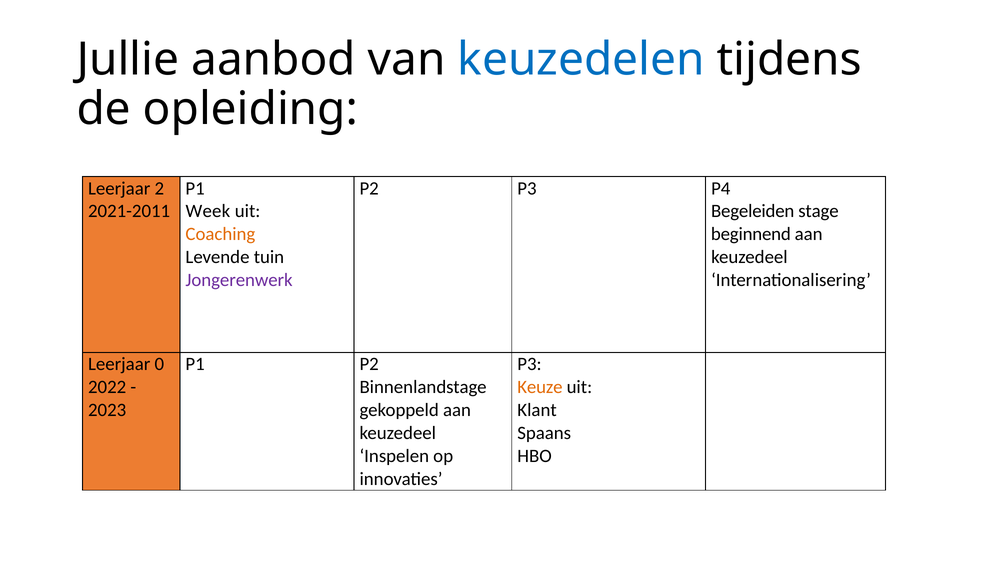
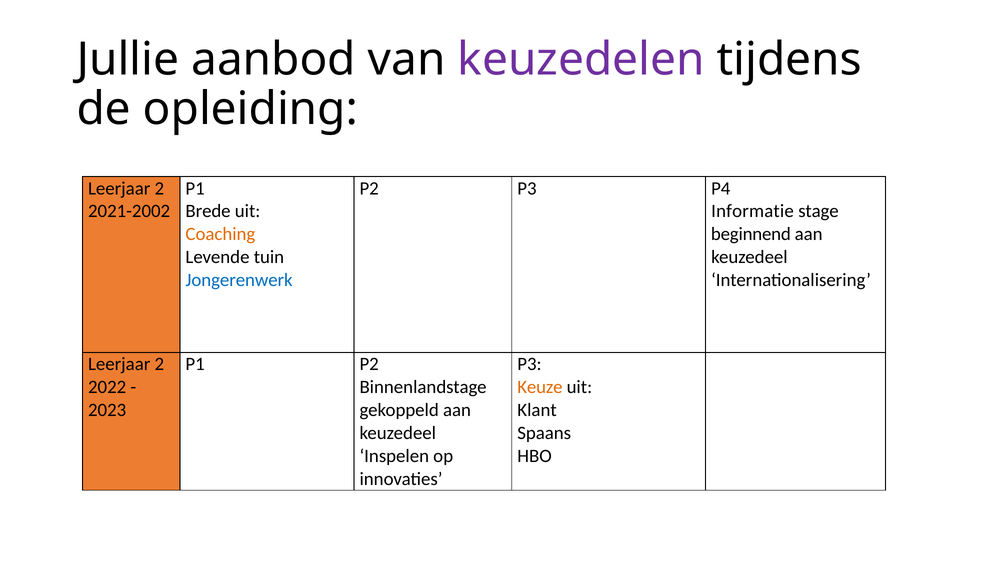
keuzedelen colour: blue -> purple
2021-2011: 2021-2011 -> 2021-2002
Week: Week -> Brede
Begeleiden: Begeleiden -> Informatie
Jongerenwerk colour: purple -> blue
0 at (159, 364): 0 -> 2
